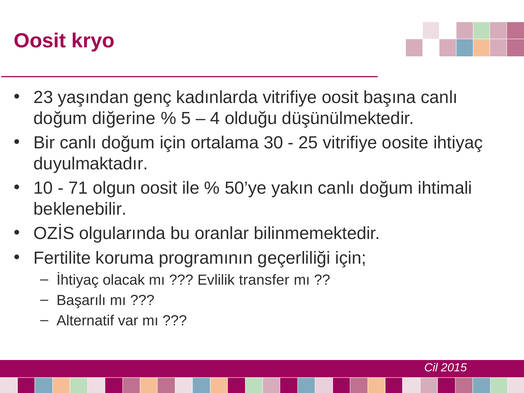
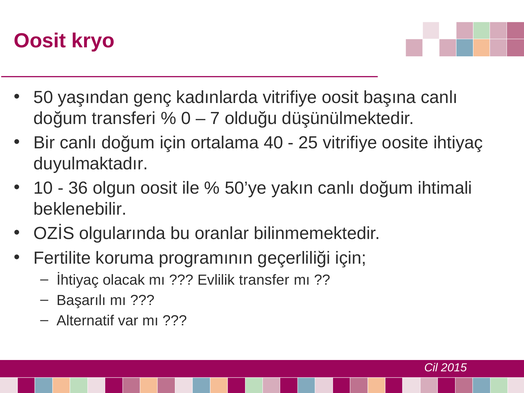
23: 23 -> 50
diğerine: diğerine -> transferi
5: 5 -> 0
4: 4 -> 7
30: 30 -> 40
71: 71 -> 36
